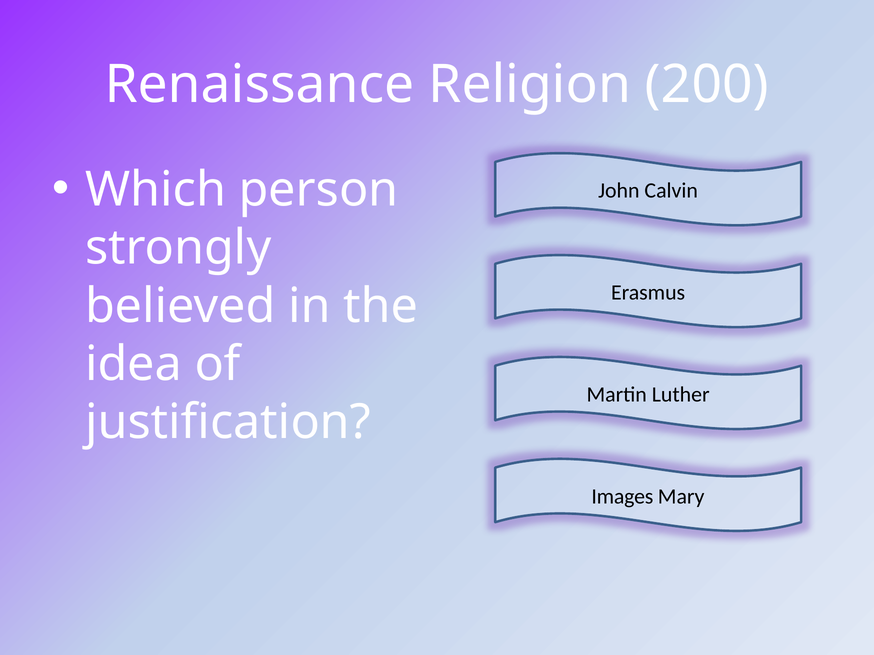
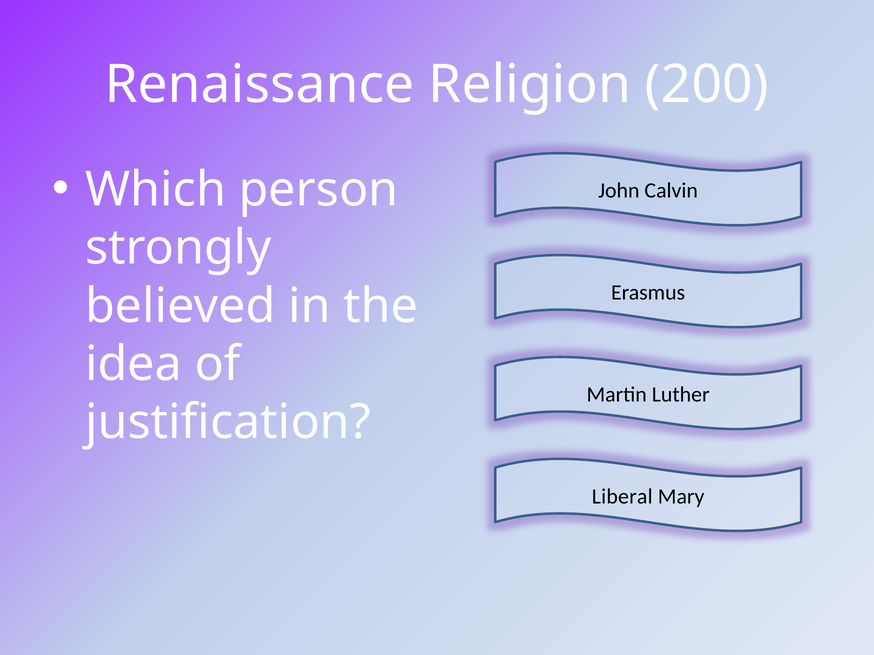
Images: Images -> Liberal
